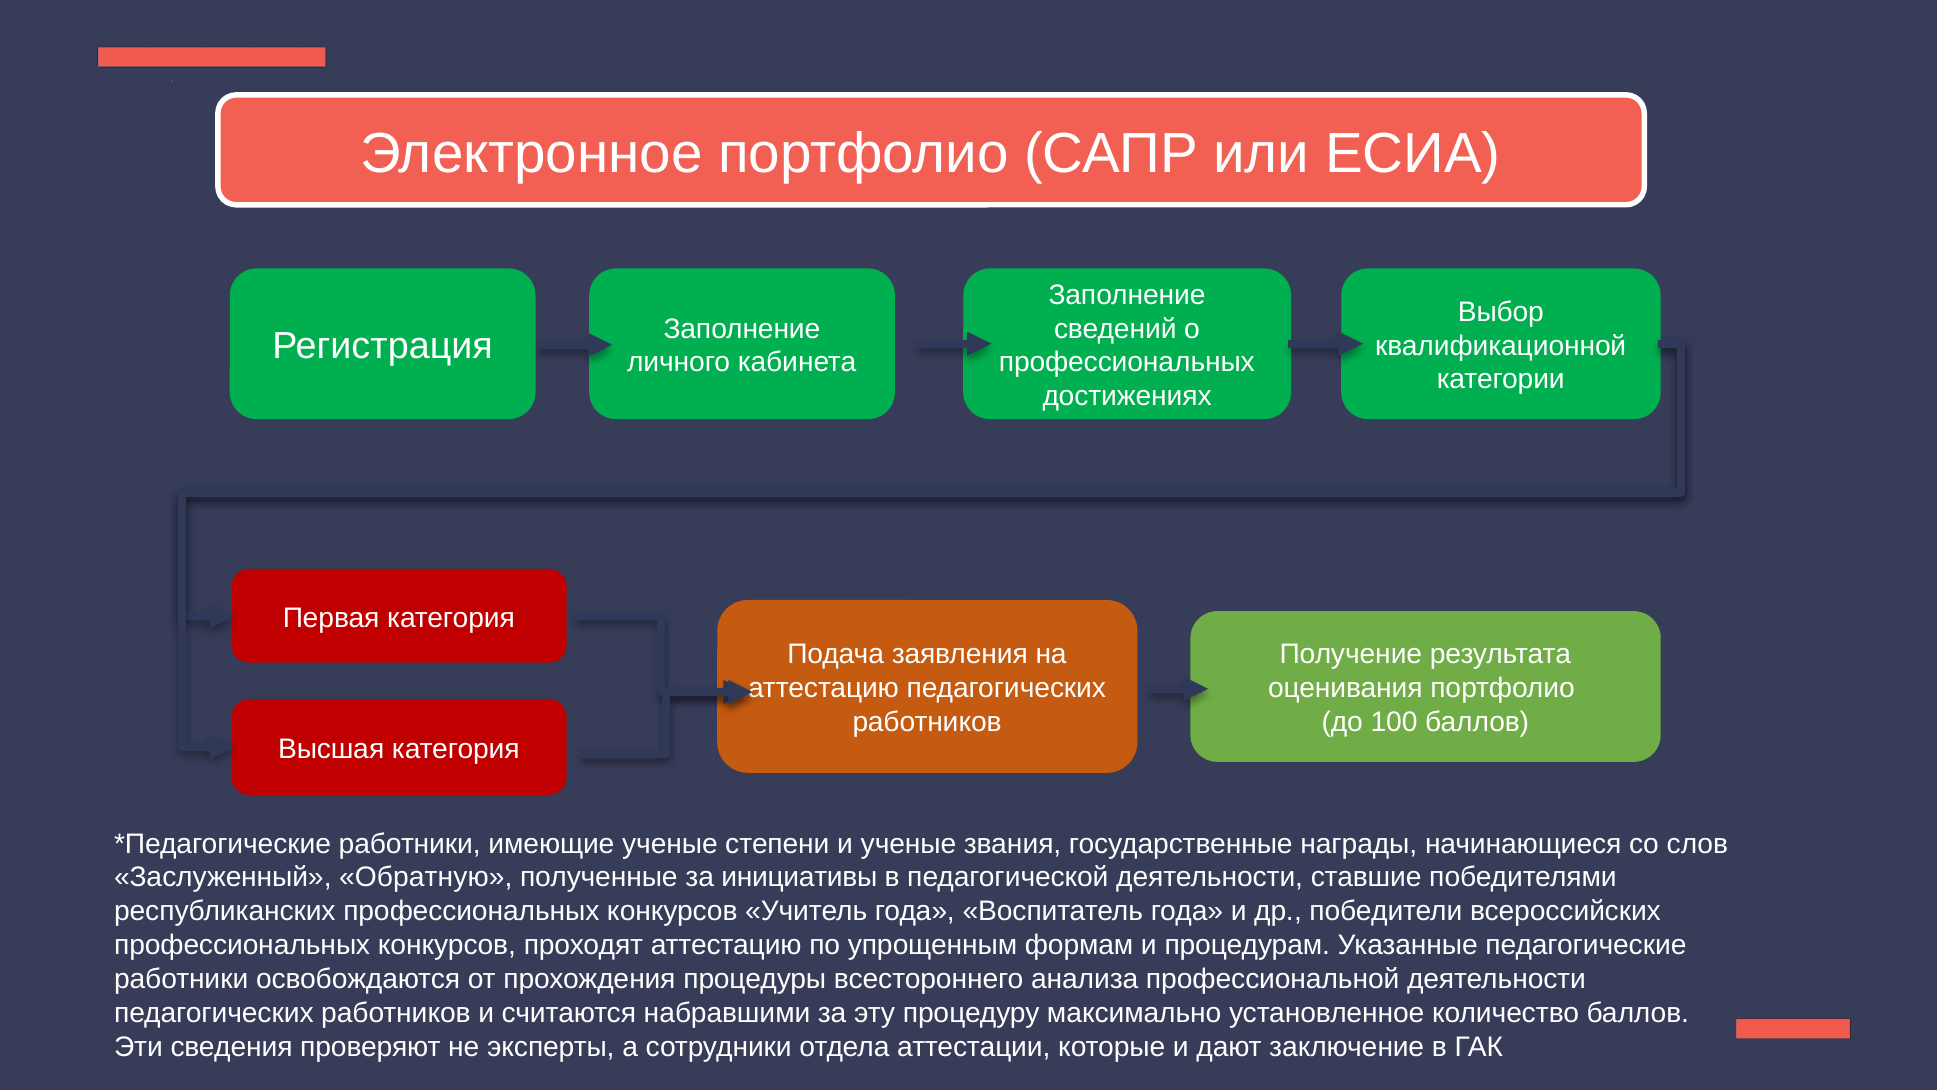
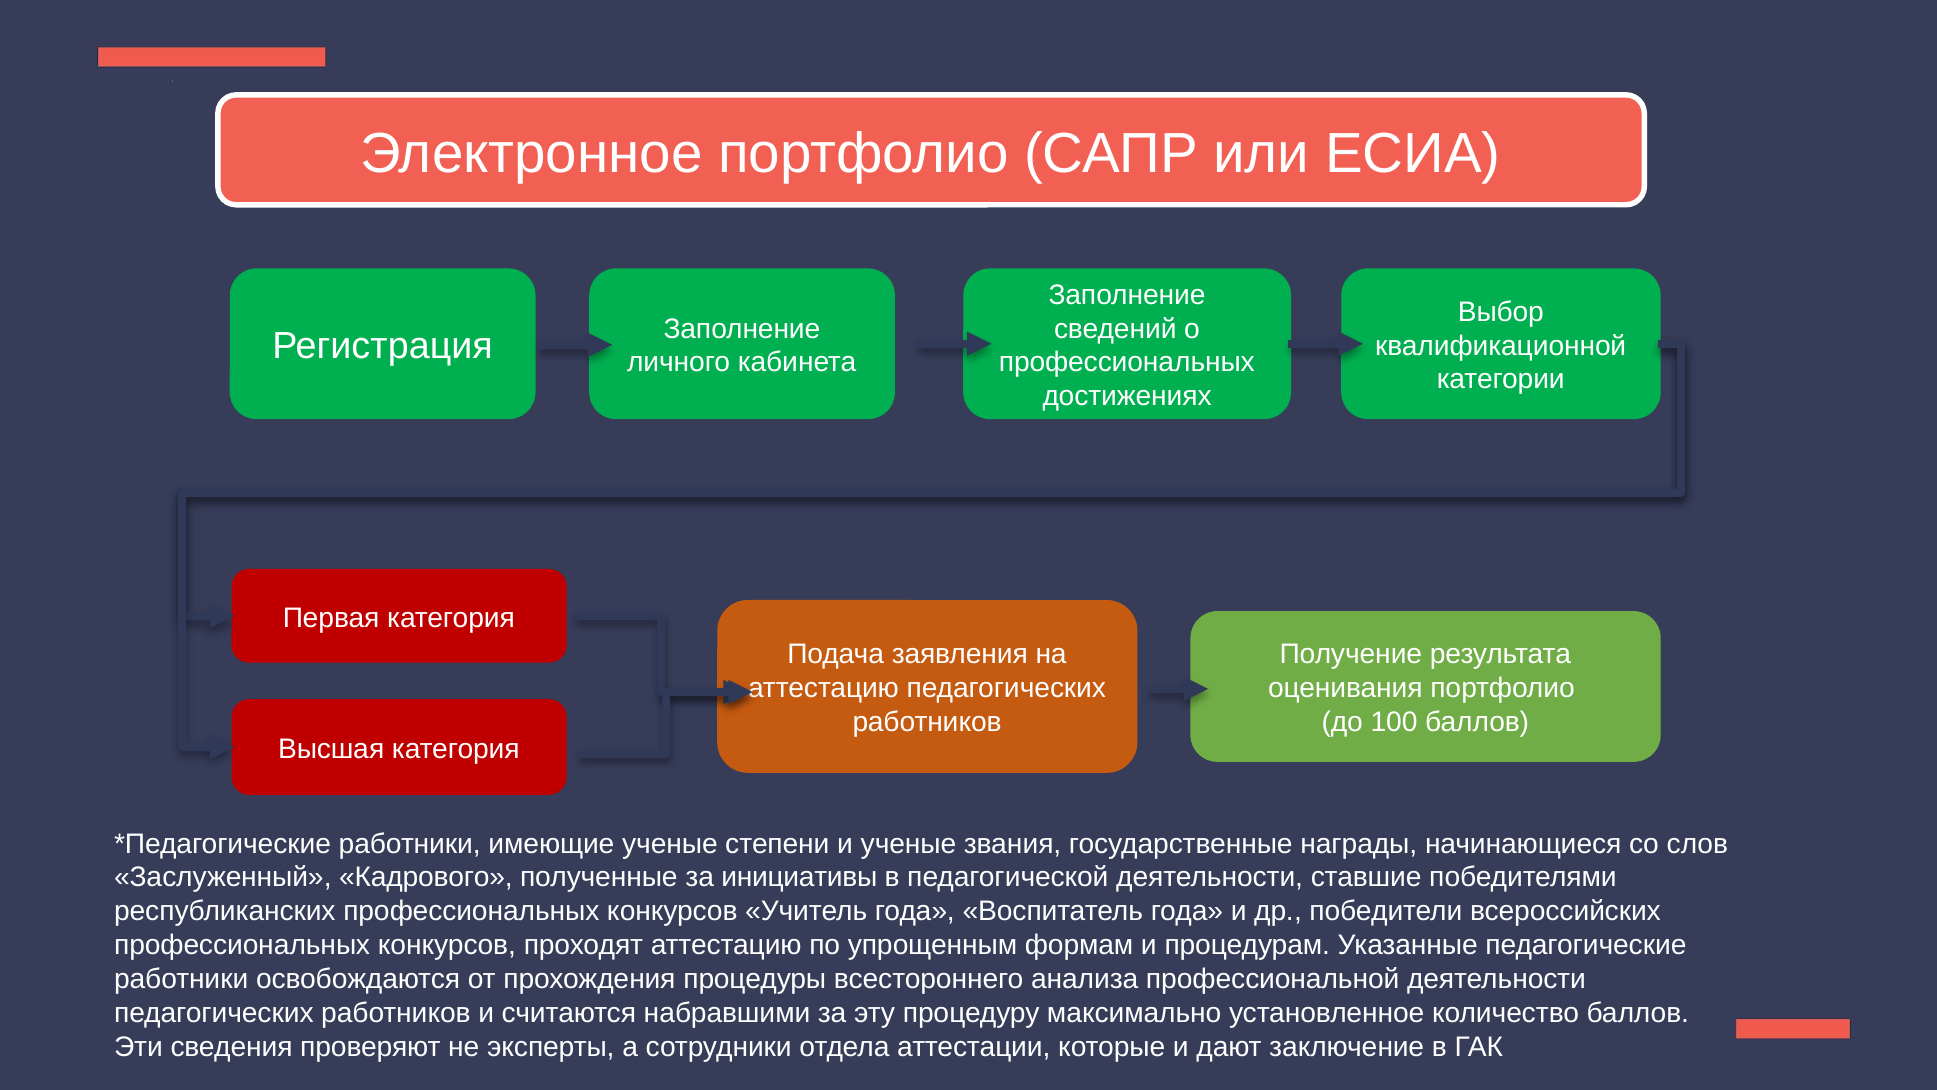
Обратную: Обратную -> Кадрового
